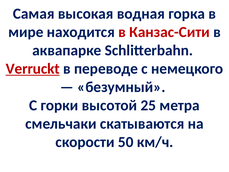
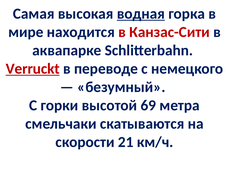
водная underline: none -> present
25: 25 -> 69
50: 50 -> 21
